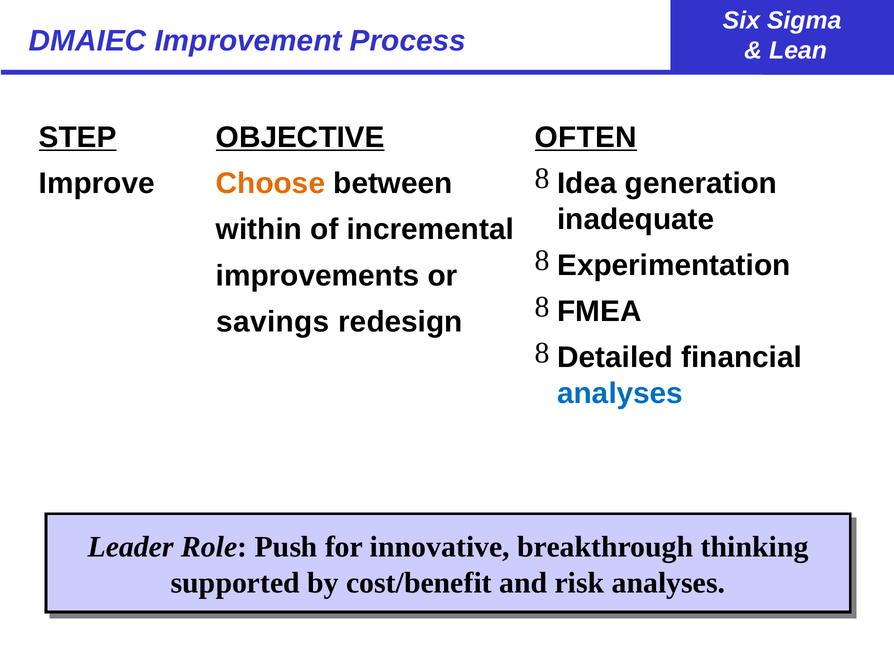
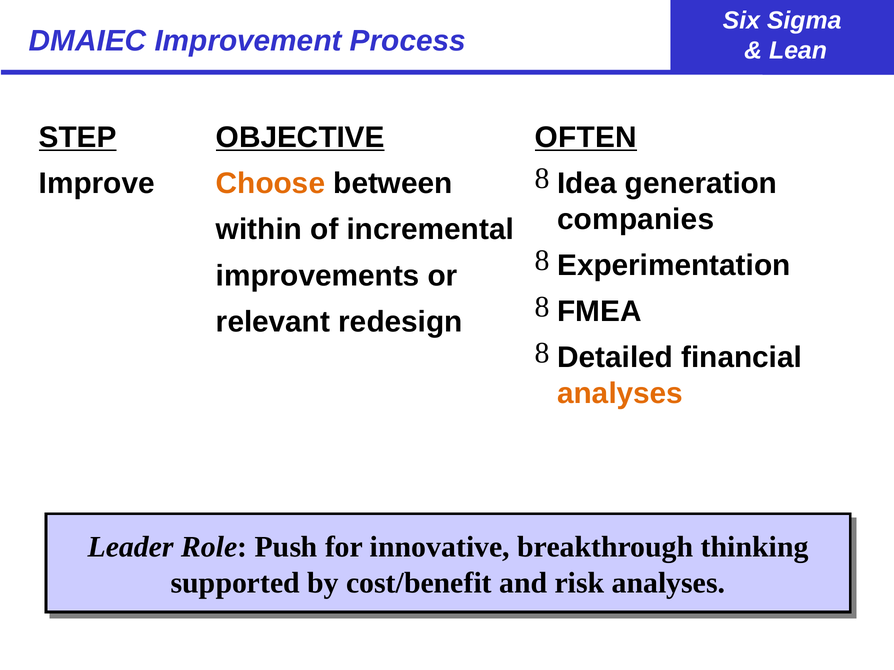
inadequate: inadequate -> companies
savings: savings -> relevant
analyses at (620, 394) colour: blue -> orange
